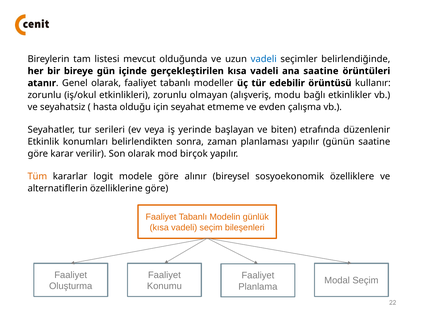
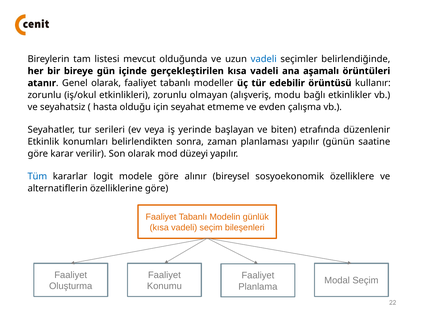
ana saatine: saatine -> aşamalı
birçok: birçok -> düzeyi
Tüm colour: orange -> blue
